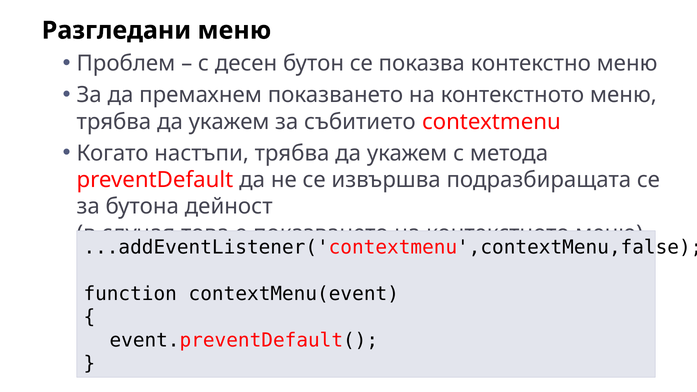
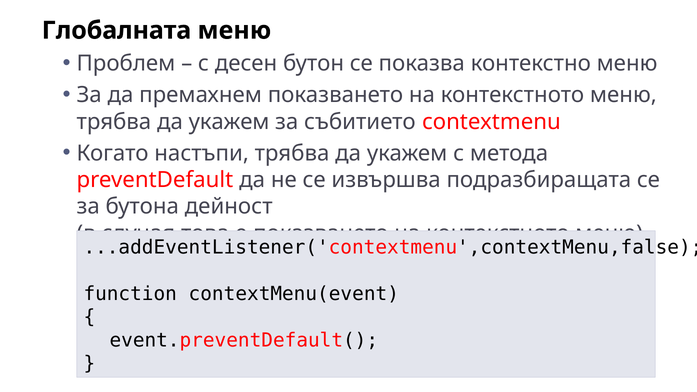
Разгледани: Разгледани -> Глобалната
